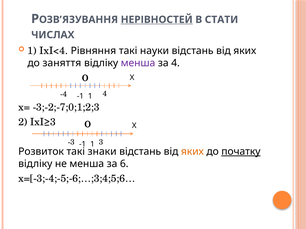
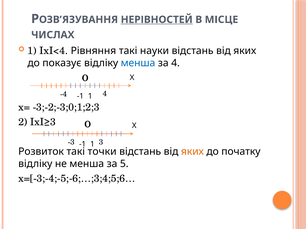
СТАТИ: СТАТИ -> МІСЦЕ
заняття: заняття -> показує
менша at (138, 63) colour: purple -> blue
-3;-2;-7;0;1;2;3: -3;-2;-7;0;1;2;3 -> -3;-2;-3;0;1;2;3
знаки: знаки -> точки
початку underline: present -> none
6: 6 -> 5
